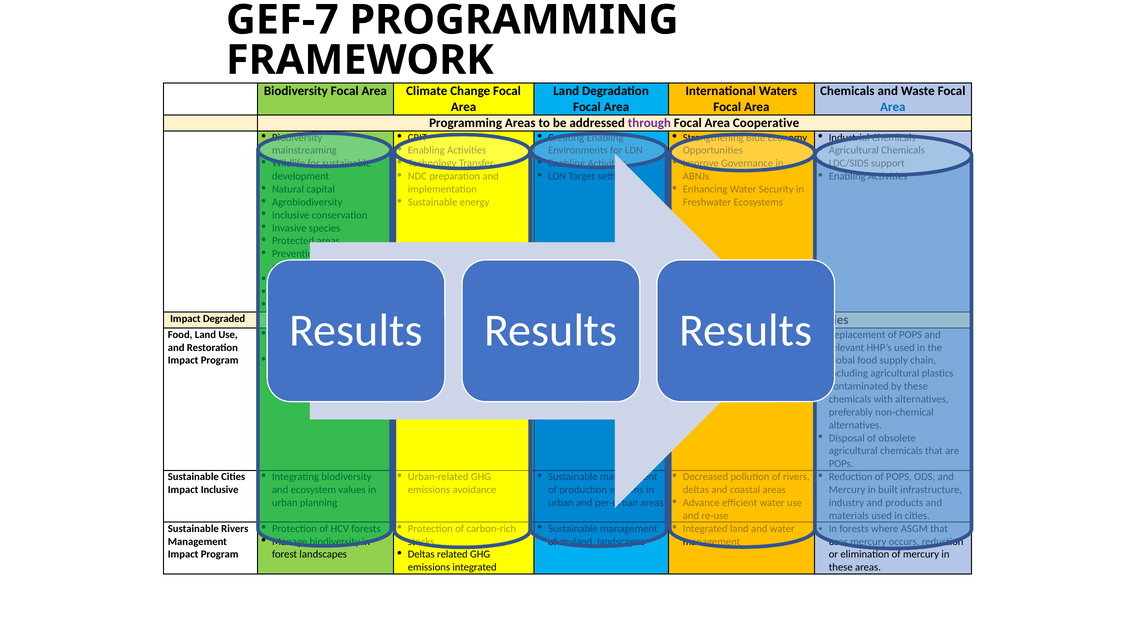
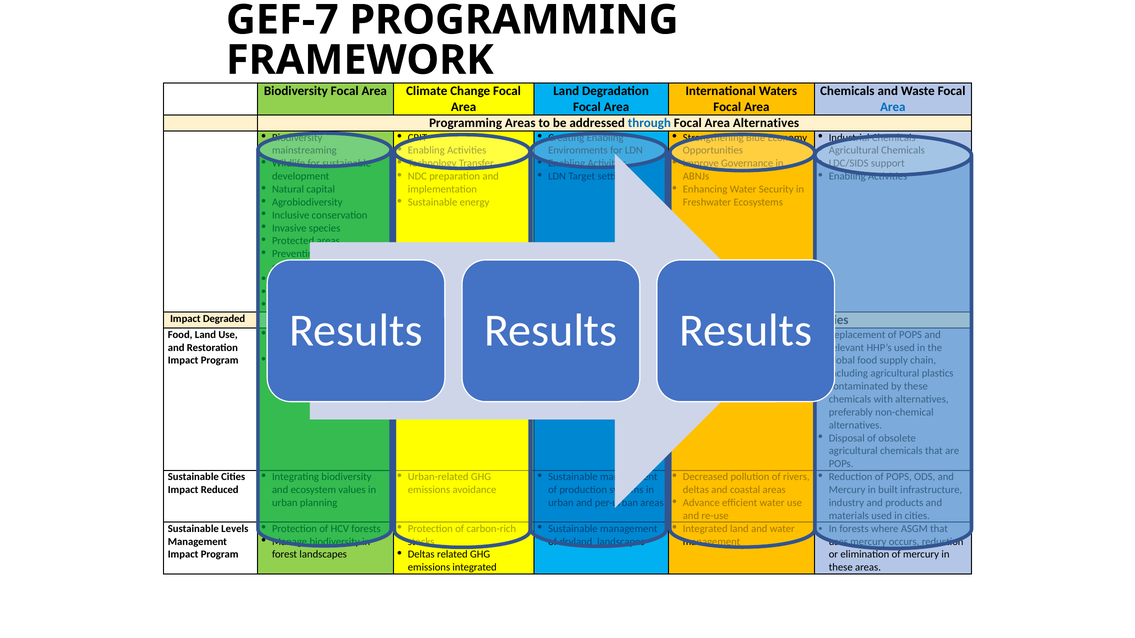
through at (649, 123) colour: purple -> blue
Area Cooperative: Cooperative -> Alternatives
Impact Inclusive: Inclusive -> Reduced
Sustainable Rivers: Rivers -> Levels
